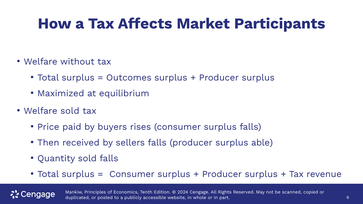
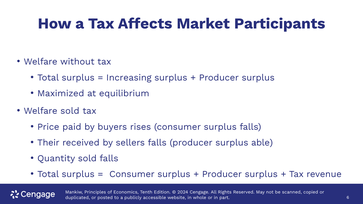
Outcomes: Outcomes -> Increasing
Then: Then -> Their
